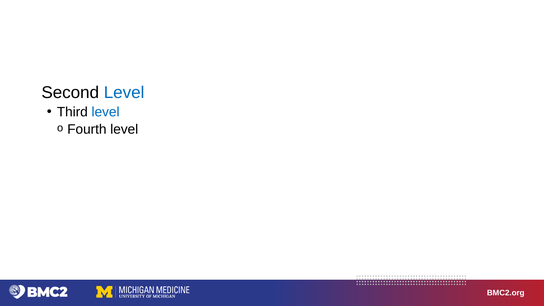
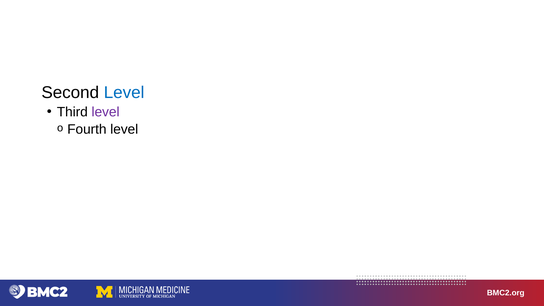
level at (106, 112) colour: blue -> purple
